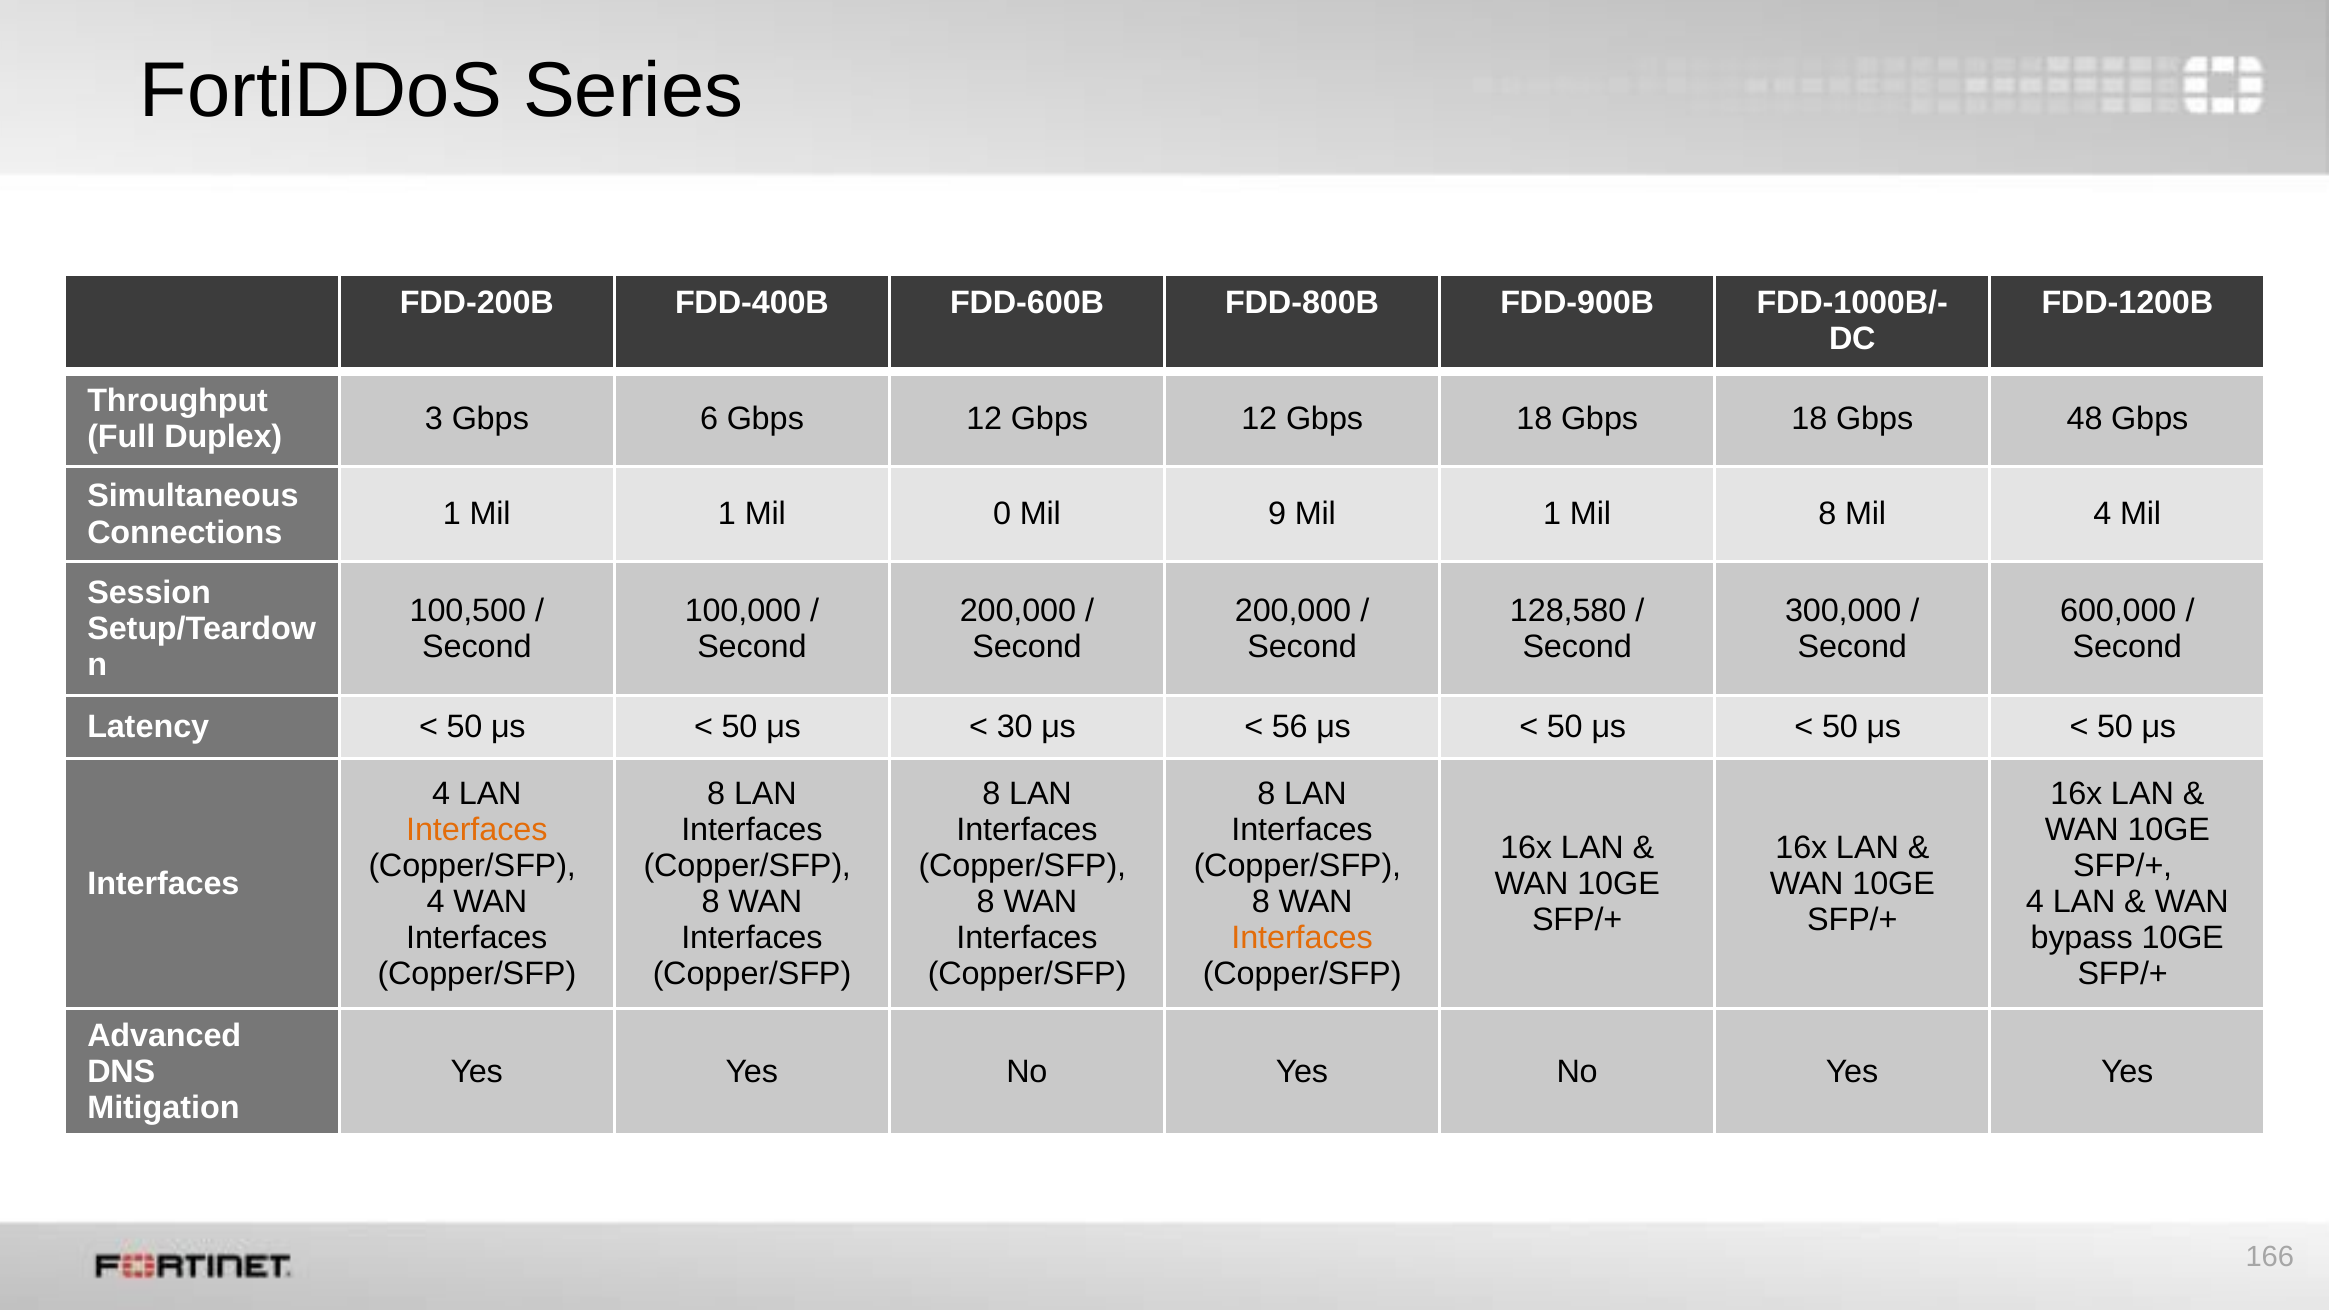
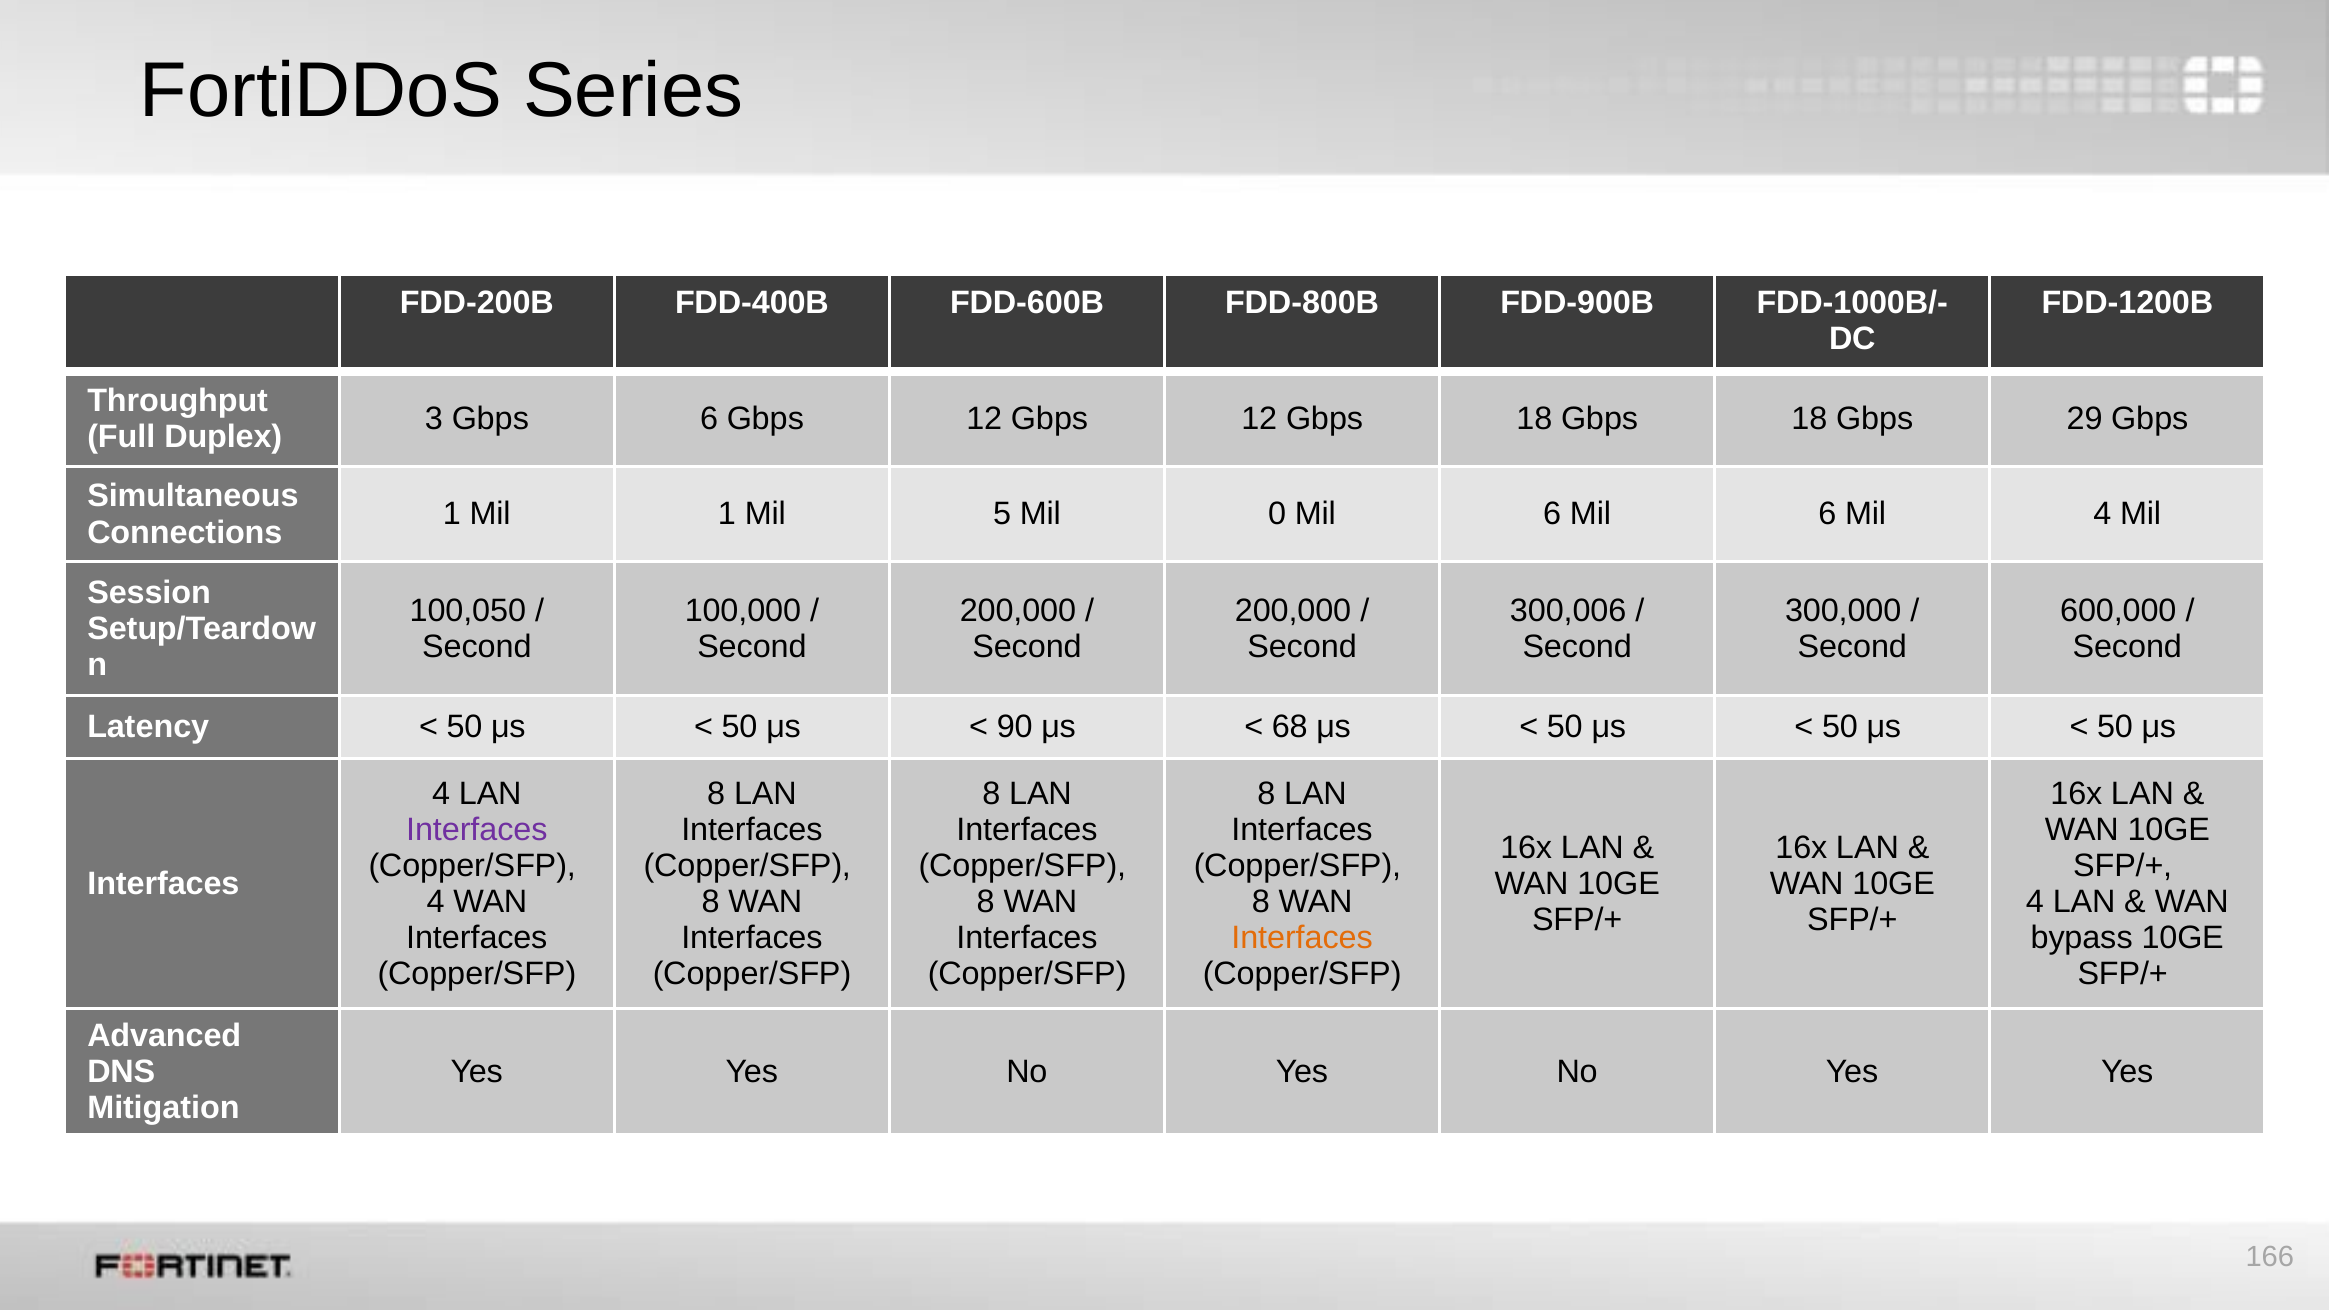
48: 48 -> 29
0: 0 -> 5
9: 9 -> 0
1 at (1552, 514): 1 -> 6
8 at (1827, 514): 8 -> 6
100,500: 100,500 -> 100,050
128,580: 128,580 -> 300,006
30: 30 -> 90
56: 56 -> 68
Interfaces at (477, 830) colour: orange -> purple
